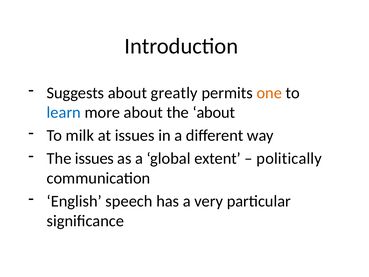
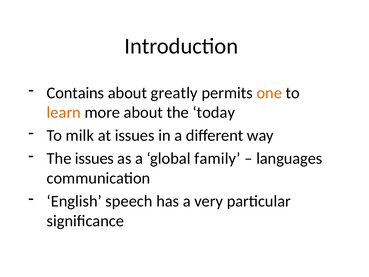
Suggests: Suggests -> Contains
learn colour: blue -> orange
the about: about -> today
extent: extent -> family
politically: politically -> languages
